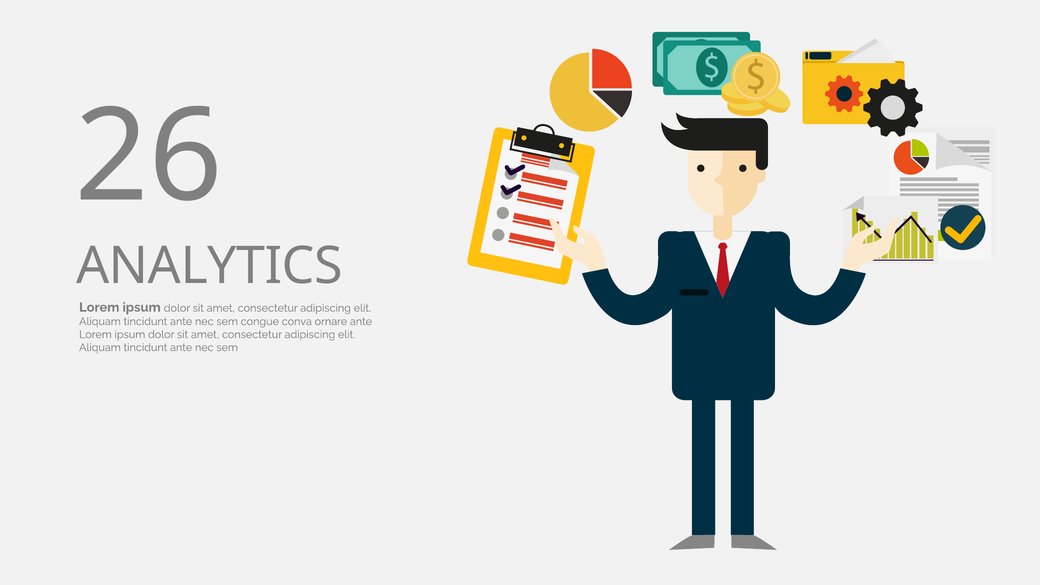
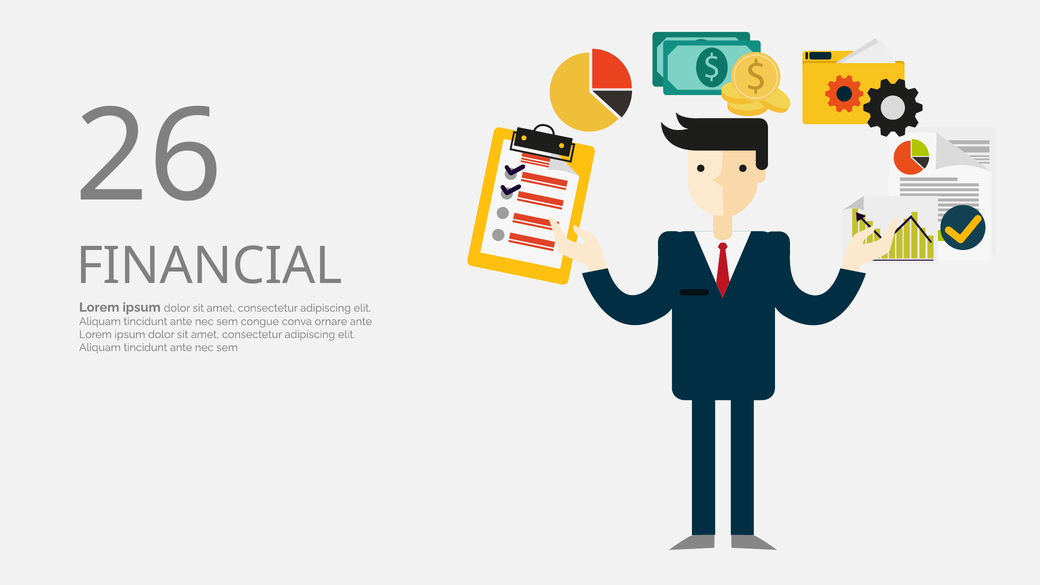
ANALYTICS: ANALYTICS -> FINANCIAL
